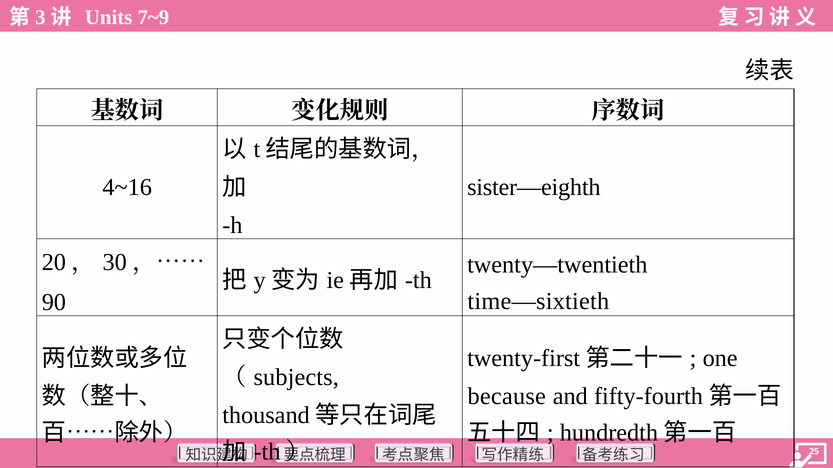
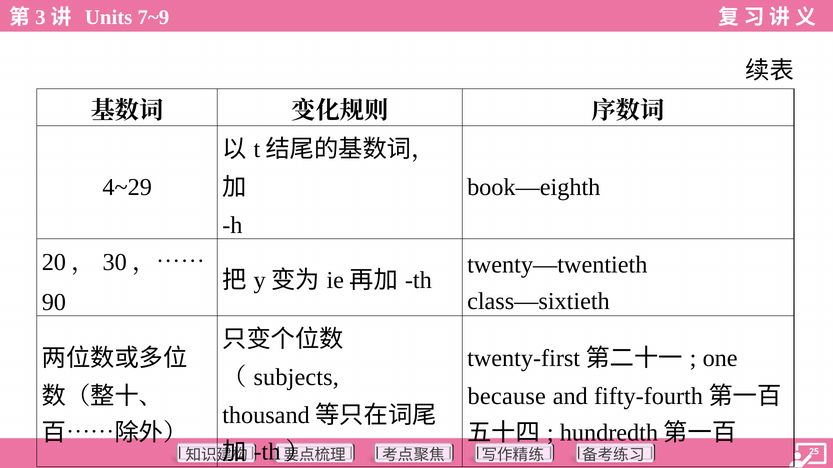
4~16: 4~16 -> 4~29
sister—eighth: sister—eighth -> book—eighth
time—sixtieth: time—sixtieth -> class—sixtieth
